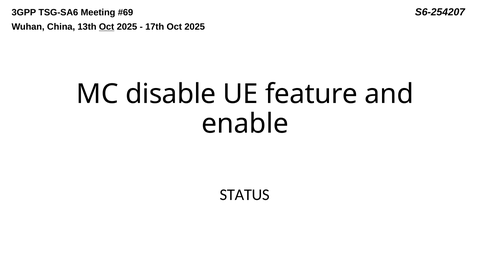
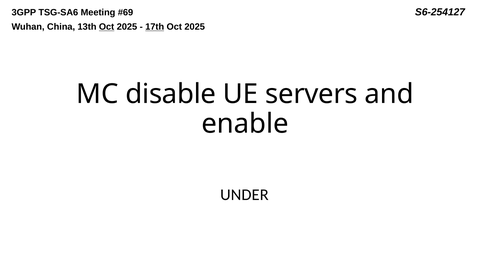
S6-254207: S6-254207 -> S6-254127
17th underline: none -> present
feature: feature -> servers
STATUS: STATUS -> UNDER
